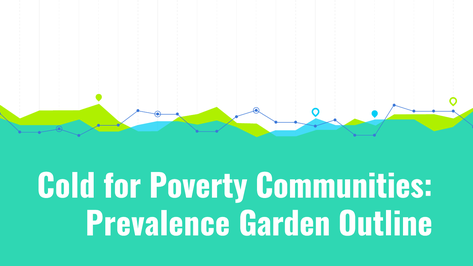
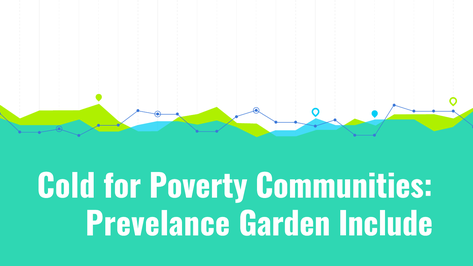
Prevalence: Prevalence -> Prevelance
Outline: Outline -> Include
